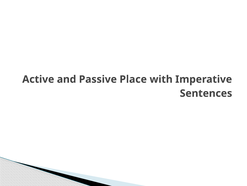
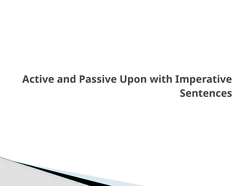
Place: Place -> Upon
